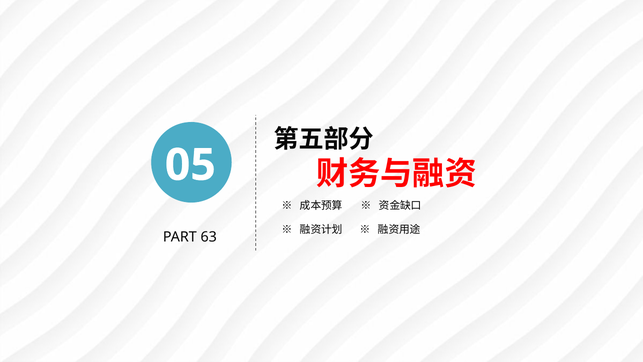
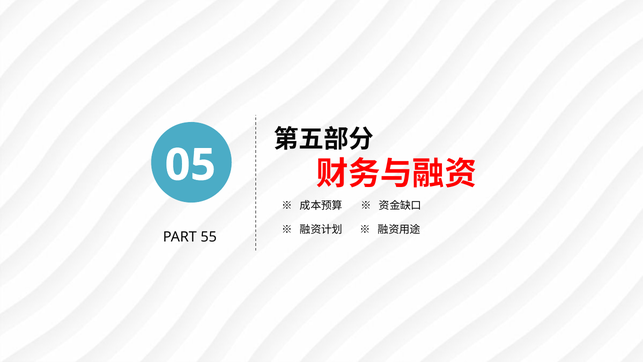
63: 63 -> 55
